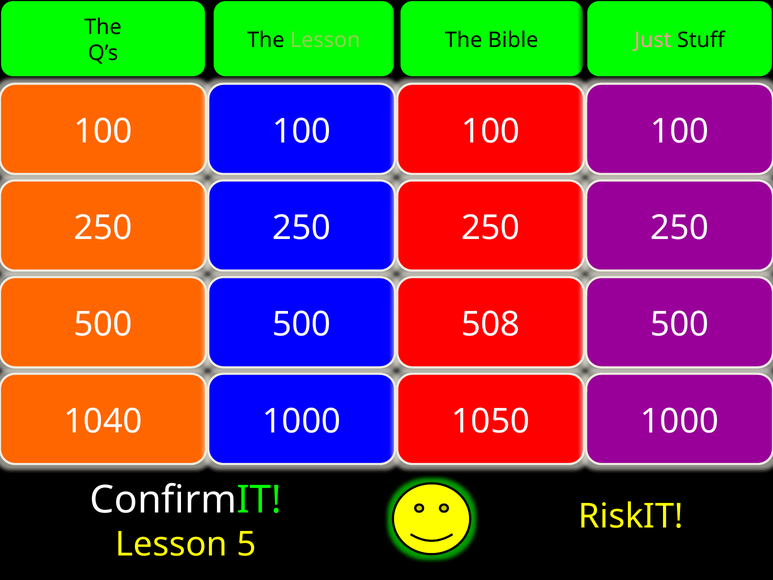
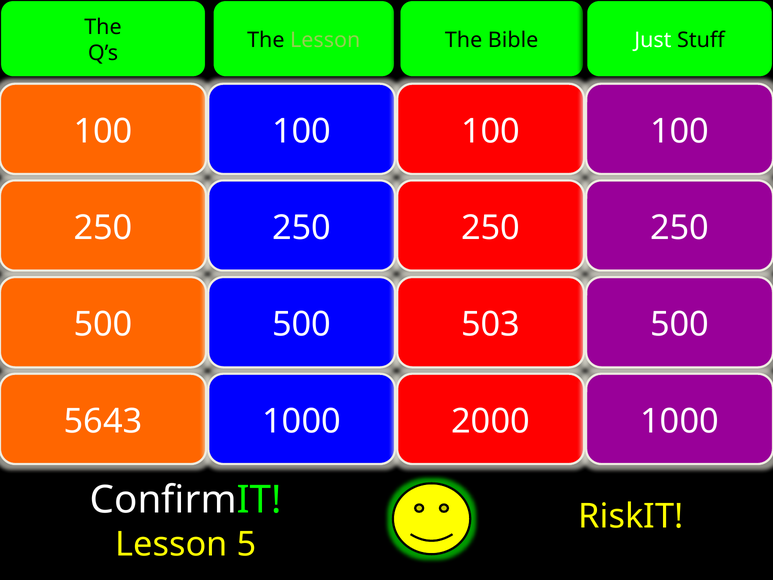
Just colour: pink -> white
508: 508 -> 503
1040: 1040 -> 5643
1050: 1050 -> 2000
